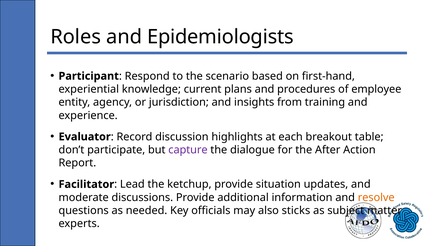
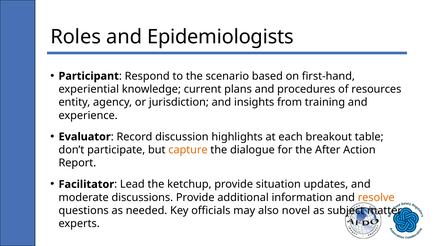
employee: employee -> resources
capture colour: purple -> orange
sticks: sticks -> novel
